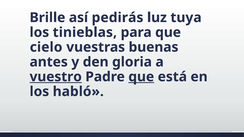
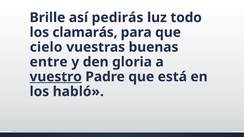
tuya: tuya -> todo
tinieblas: tinieblas -> clamarás
antes: antes -> entre
que at (141, 77) underline: present -> none
